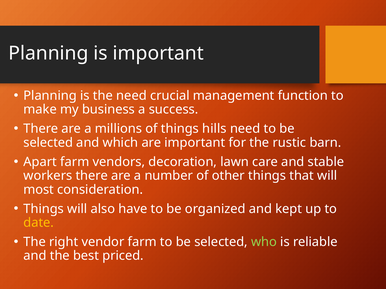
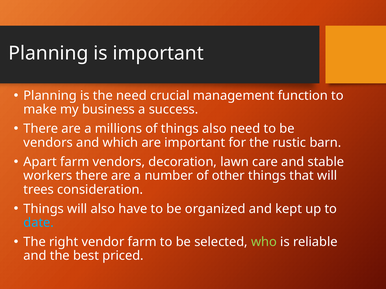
things hills: hills -> also
selected at (48, 143): selected -> vendors
most: most -> trees
date colour: yellow -> light blue
